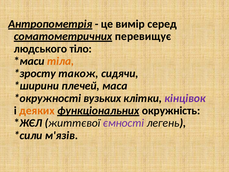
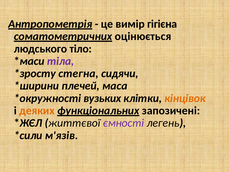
серед: серед -> гігієна
перевищує: перевищує -> оцінюється
тіла colour: orange -> purple
також: також -> стегна
кінцівок colour: purple -> orange
окружність: окружність -> запозичені
